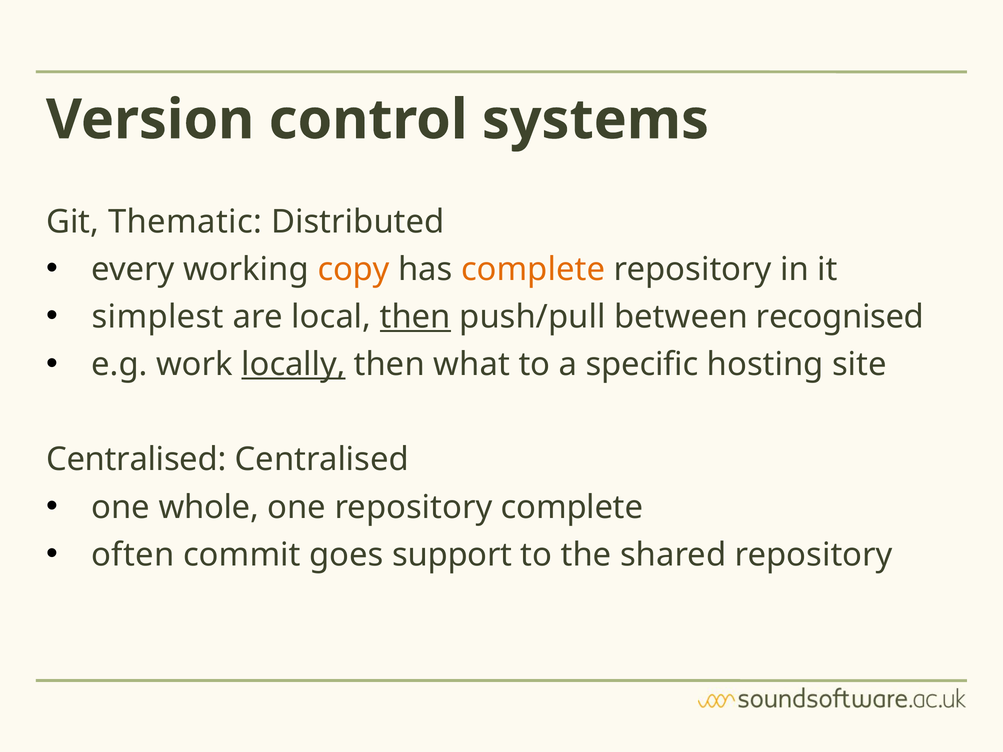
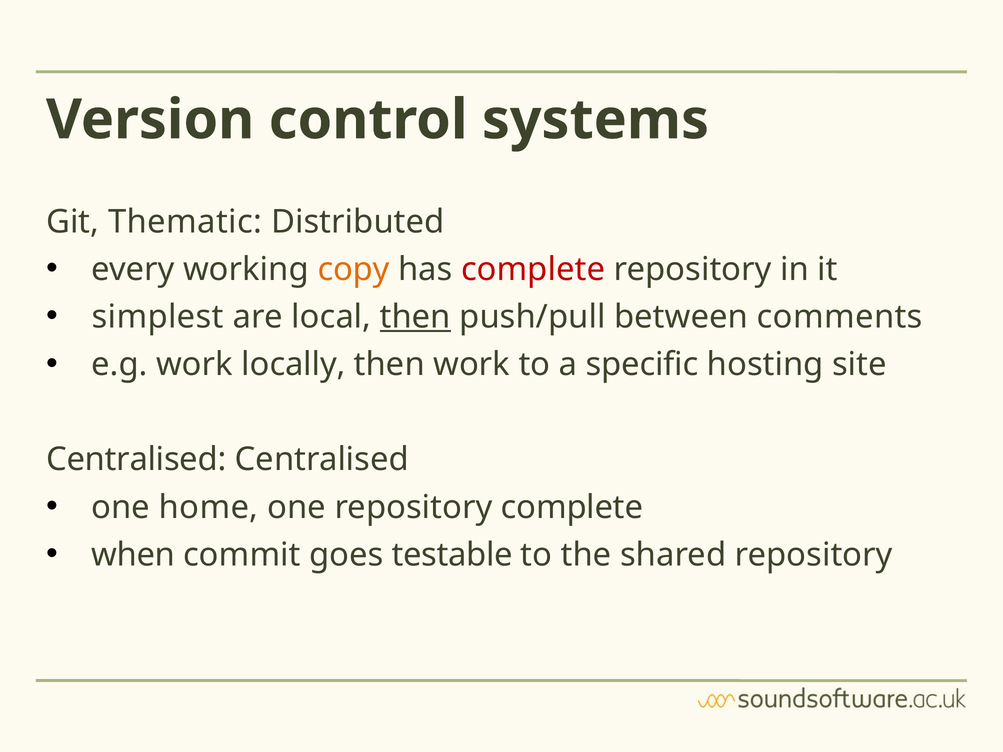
complete at (533, 269) colour: orange -> red
recognised: recognised -> comments
locally underline: present -> none
then what: what -> work
whole: whole -> home
often: often -> when
support: support -> testable
